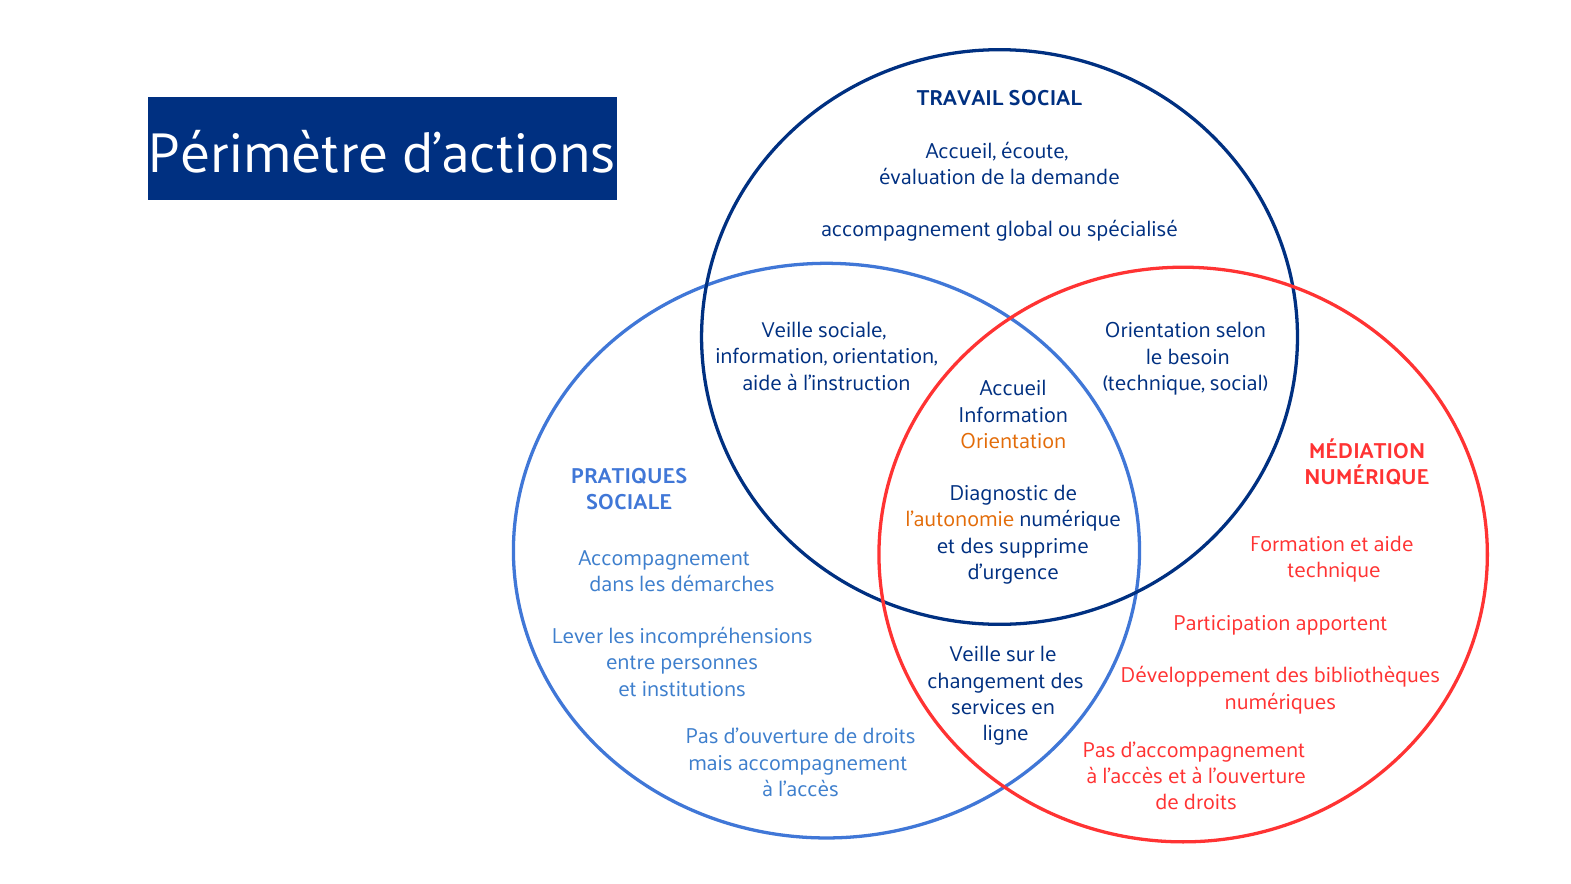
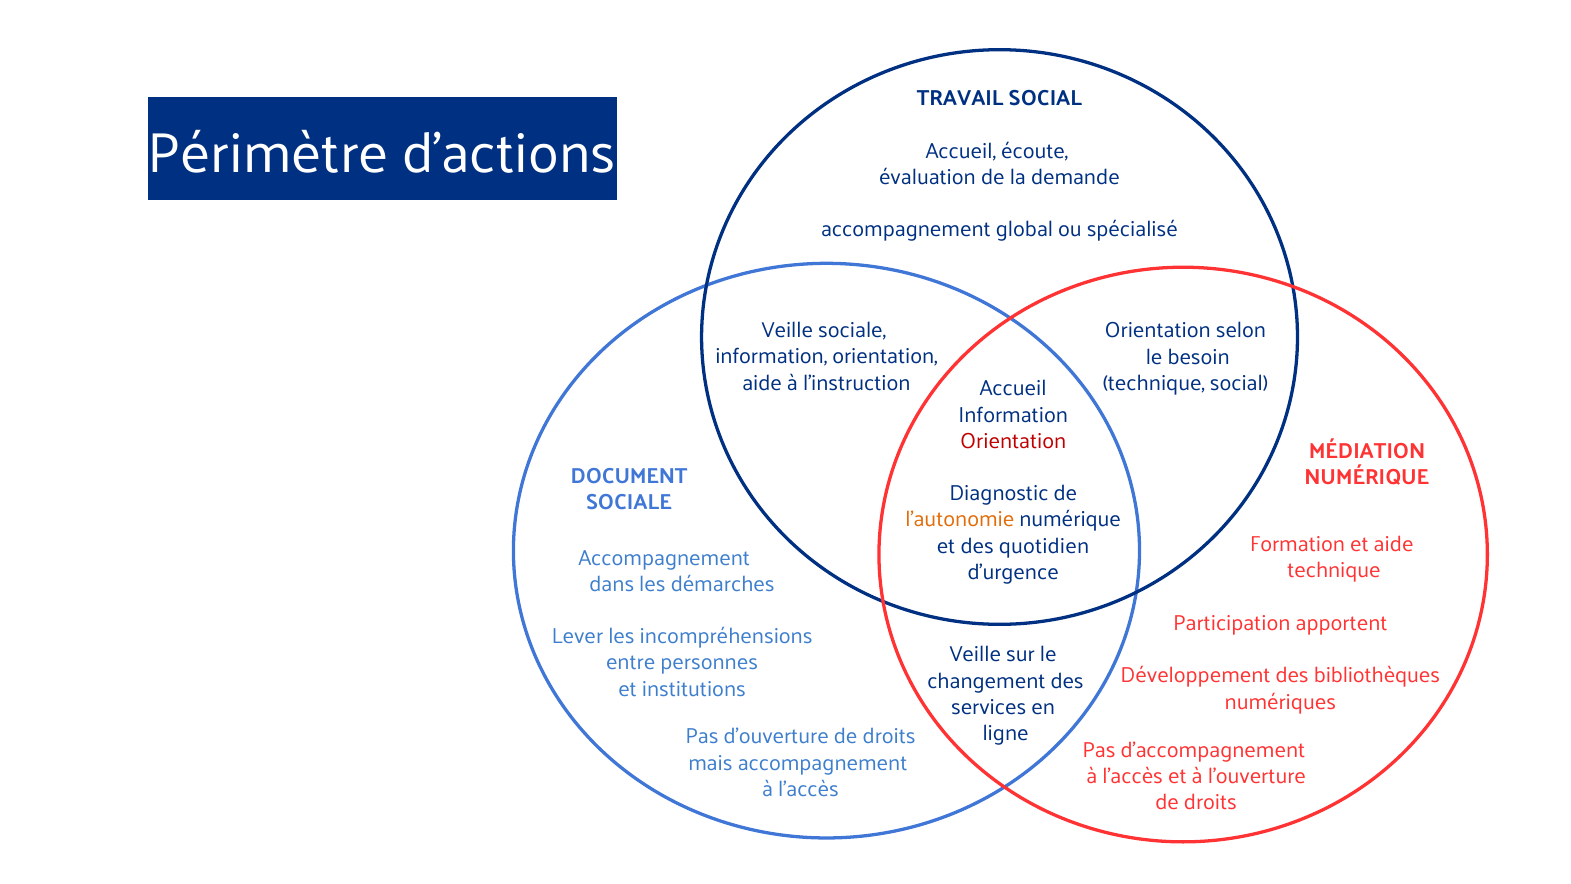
Orientation at (1013, 441) colour: orange -> red
PRATIQUES: PRATIQUES -> DOCUMENT
supprime: supprime -> quotidien
